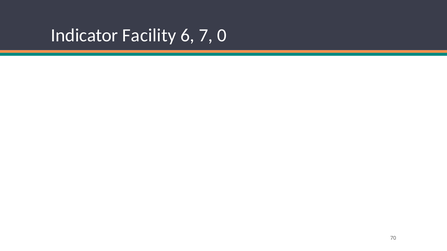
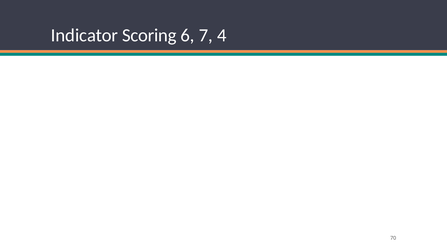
Facility: Facility -> Scoring
0: 0 -> 4
